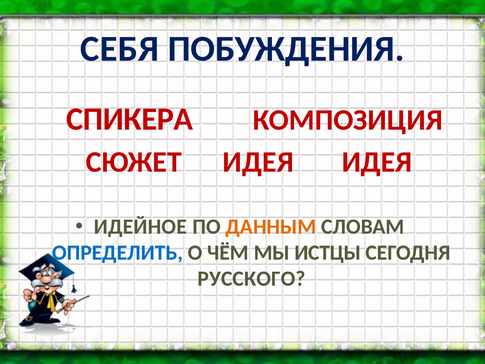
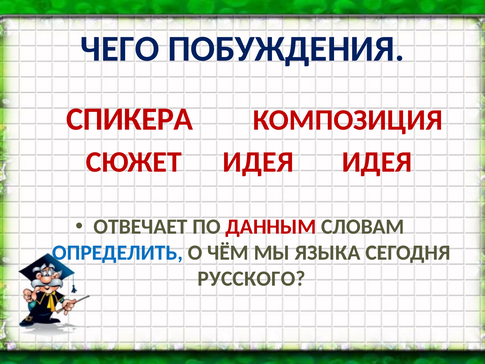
СЕБЯ: СЕБЯ -> ЧЕГО
ИДЕЙНОЕ: ИДЕЙНОЕ -> ОТВЕЧАЕТ
ДАННЫМ colour: orange -> red
ИСТЦЫ: ИСТЦЫ -> ЯЗЫКА
